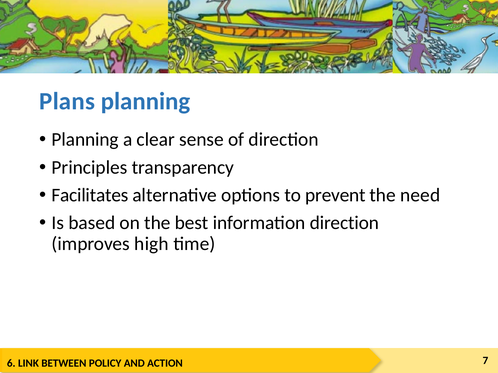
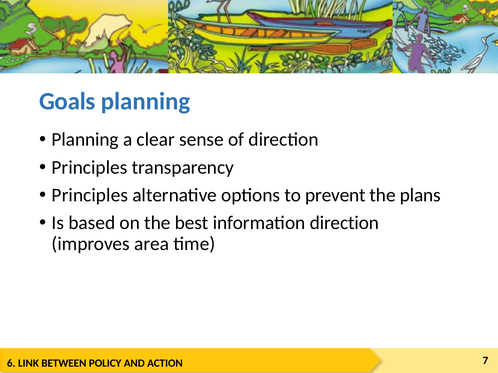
Plans: Plans -> Goals
Facilitates at (90, 195): Facilitates -> Principles
need: need -> plans
high: high -> area
